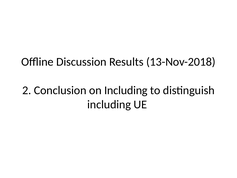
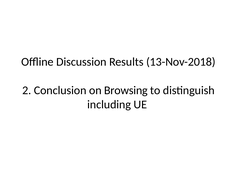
on Including: Including -> Browsing
